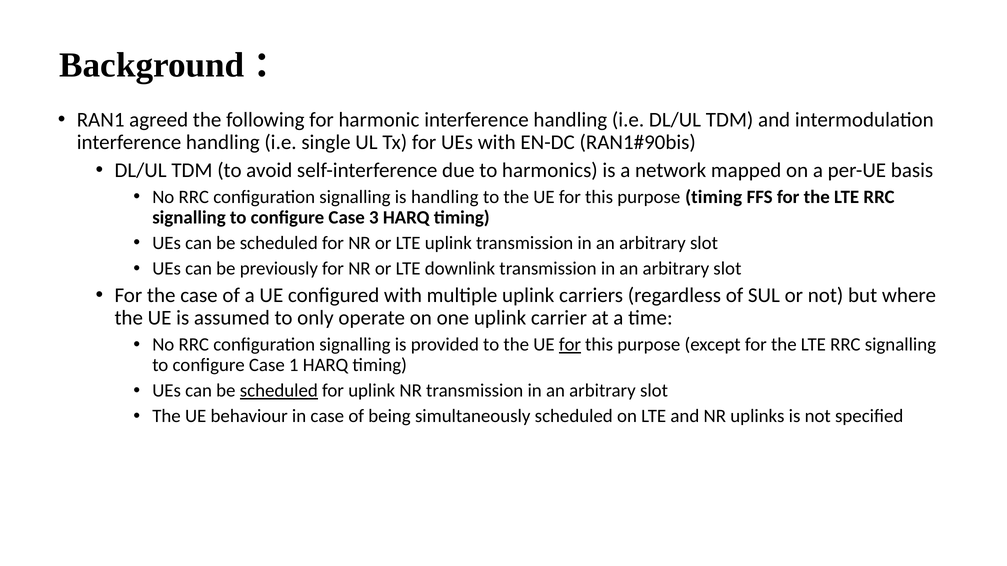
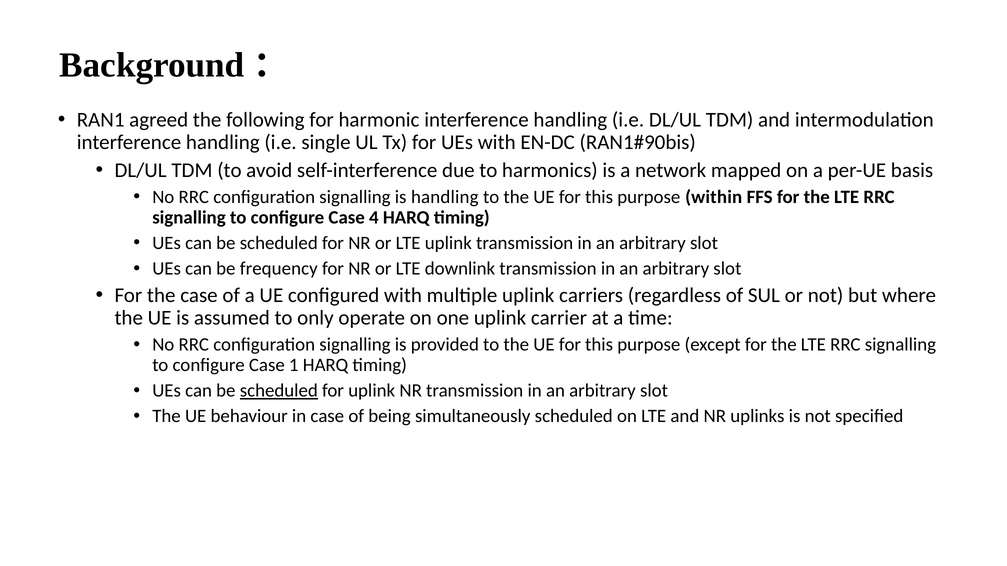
purpose timing: timing -> within
3: 3 -> 4
previously: previously -> frequency
for at (570, 345) underline: present -> none
